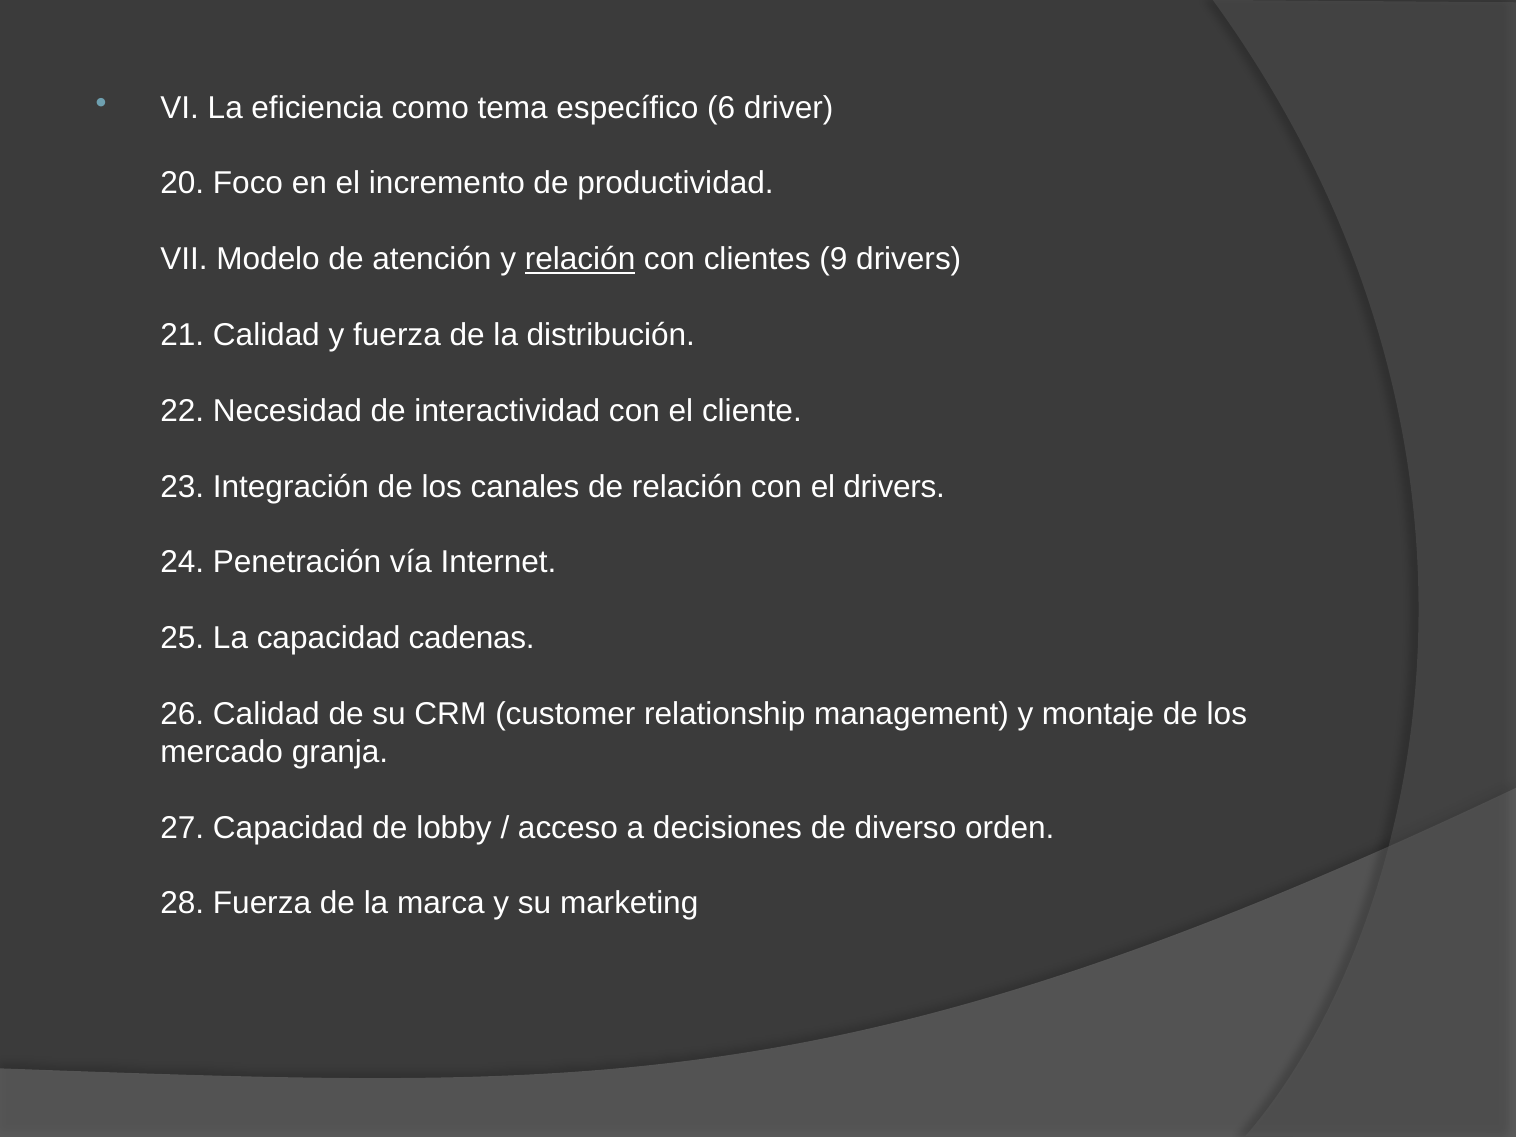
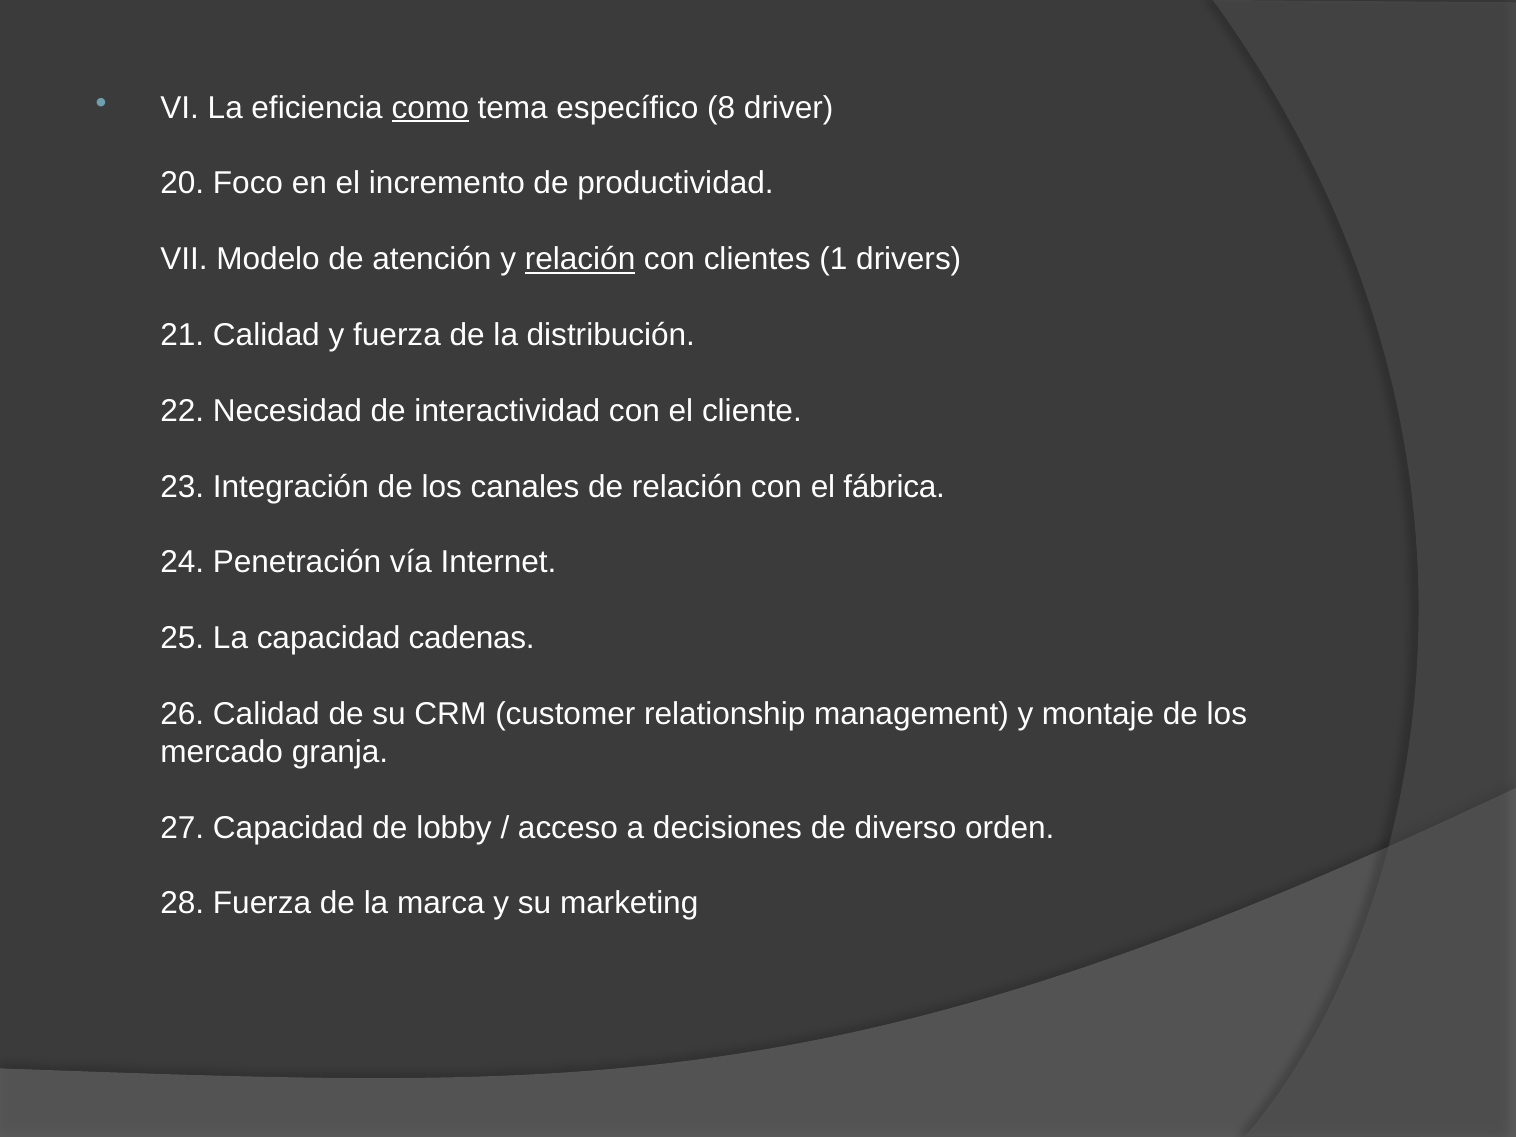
como underline: none -> present
6: 6 -> 8
9: 9 -> 1
el drivers: drivers -> fábrica
